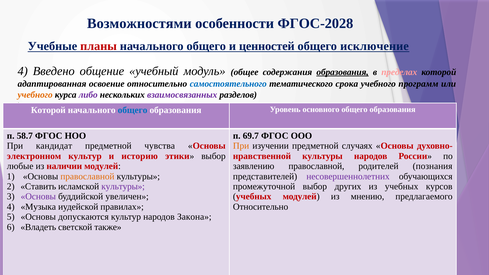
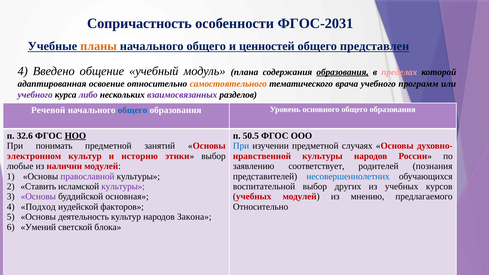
Возможностями: Возможностями -> Сопричастность
ФГОС-2028: ФГОС-2028 -> ФГОС-2031
планы colour: red -> orange
исключение: исключение -> представлен
общее: общее -> плана
самостоятельного colour: blue -> orange
срока: срока -> врача
учебного at (35, 95) colour: orange -> purple
Которой at (48, 110): Которой -> Речевой
58.7: 58.7 -> 32.6
НОО underline: none -> present
69.7: 69.7 -> 50.5
кандидат: кандидат -> понимать
чувства: чувства -> занятий
При at (241, 146) colour: orange -> blue
заявлению православной: православной -> соответствует
православной at (87, 176) colour: orange -> purple
несовершеннолетних colour: purple -> blue
промежуточной: промежуточной -> воспитательной
увеличен: увеличен -> основная
Музыка: Музыка -> Подход
правилах: правилах -> факторов
допускаются: допускаются -> деятельность
Владеть: Владеть -> Умений
также: также -> блока
